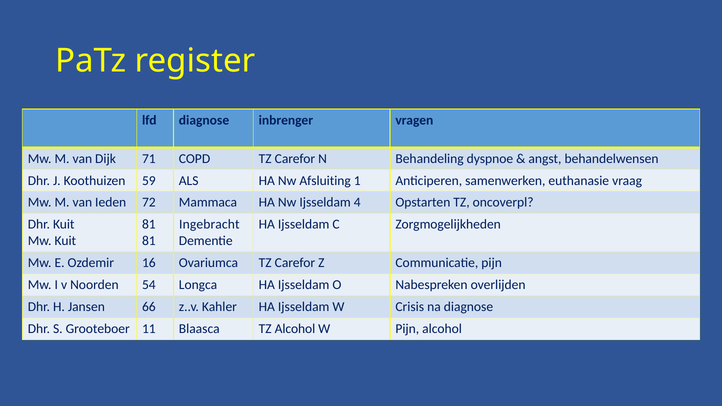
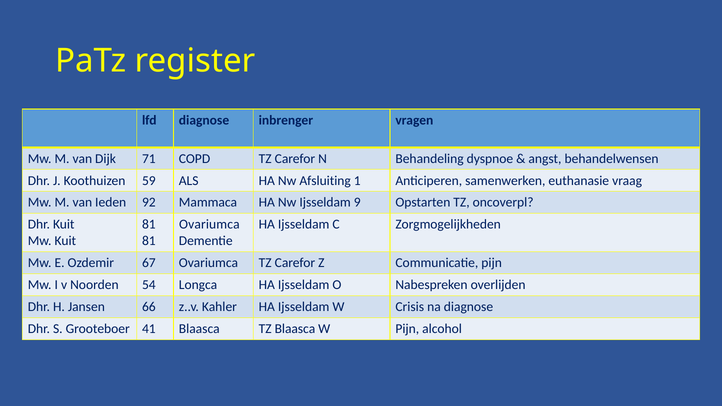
72: 72 -> 92
4: 4 -> 9
Ingebracht at (209, 225): Ingebracht -> Ovariumca
16: 16 -> 67
11: 11 -> 41
TZ Alcohol: Alcohol -> Blaasca
